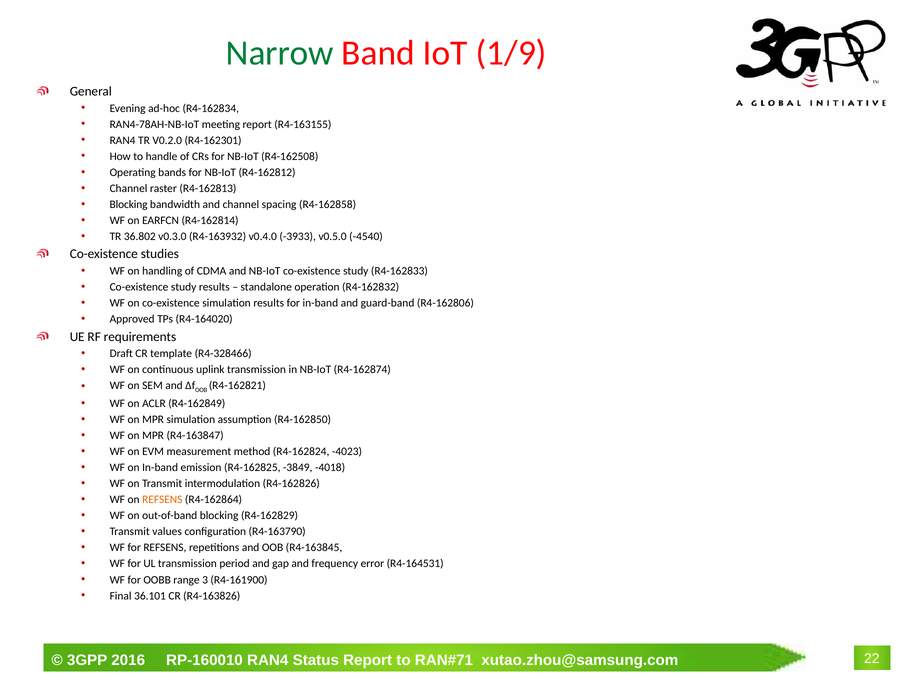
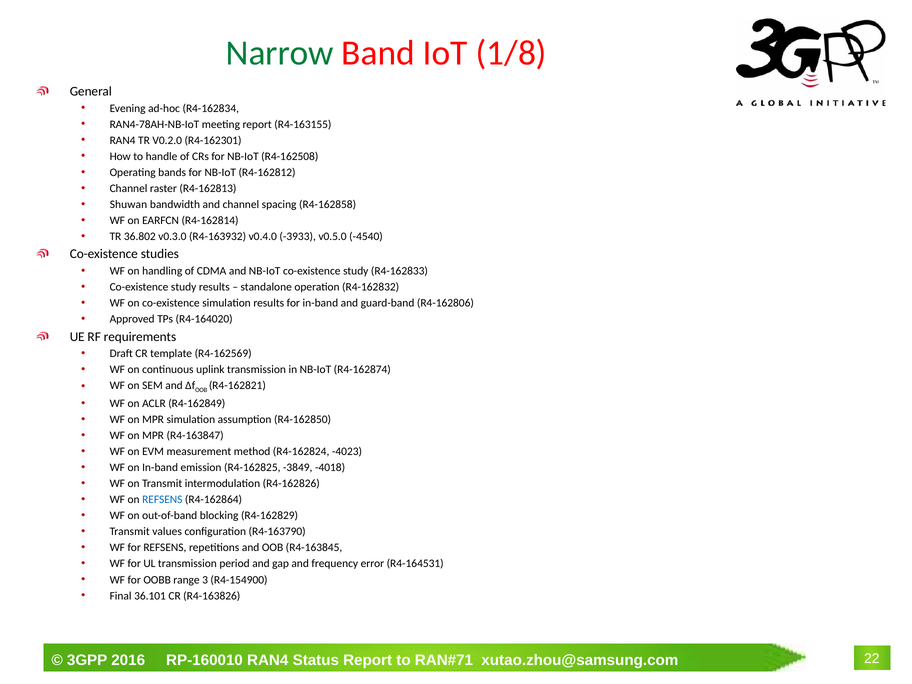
1/9: 1/9 -> 1/8
Blocking at (129, 204): Blocking -> Shuwan
R4-328466: R4-328466 -> R4-162569
REFSENS at (162, 500) colour: orange -> blue
R4-161900: R4-161900 -> R4-154900
